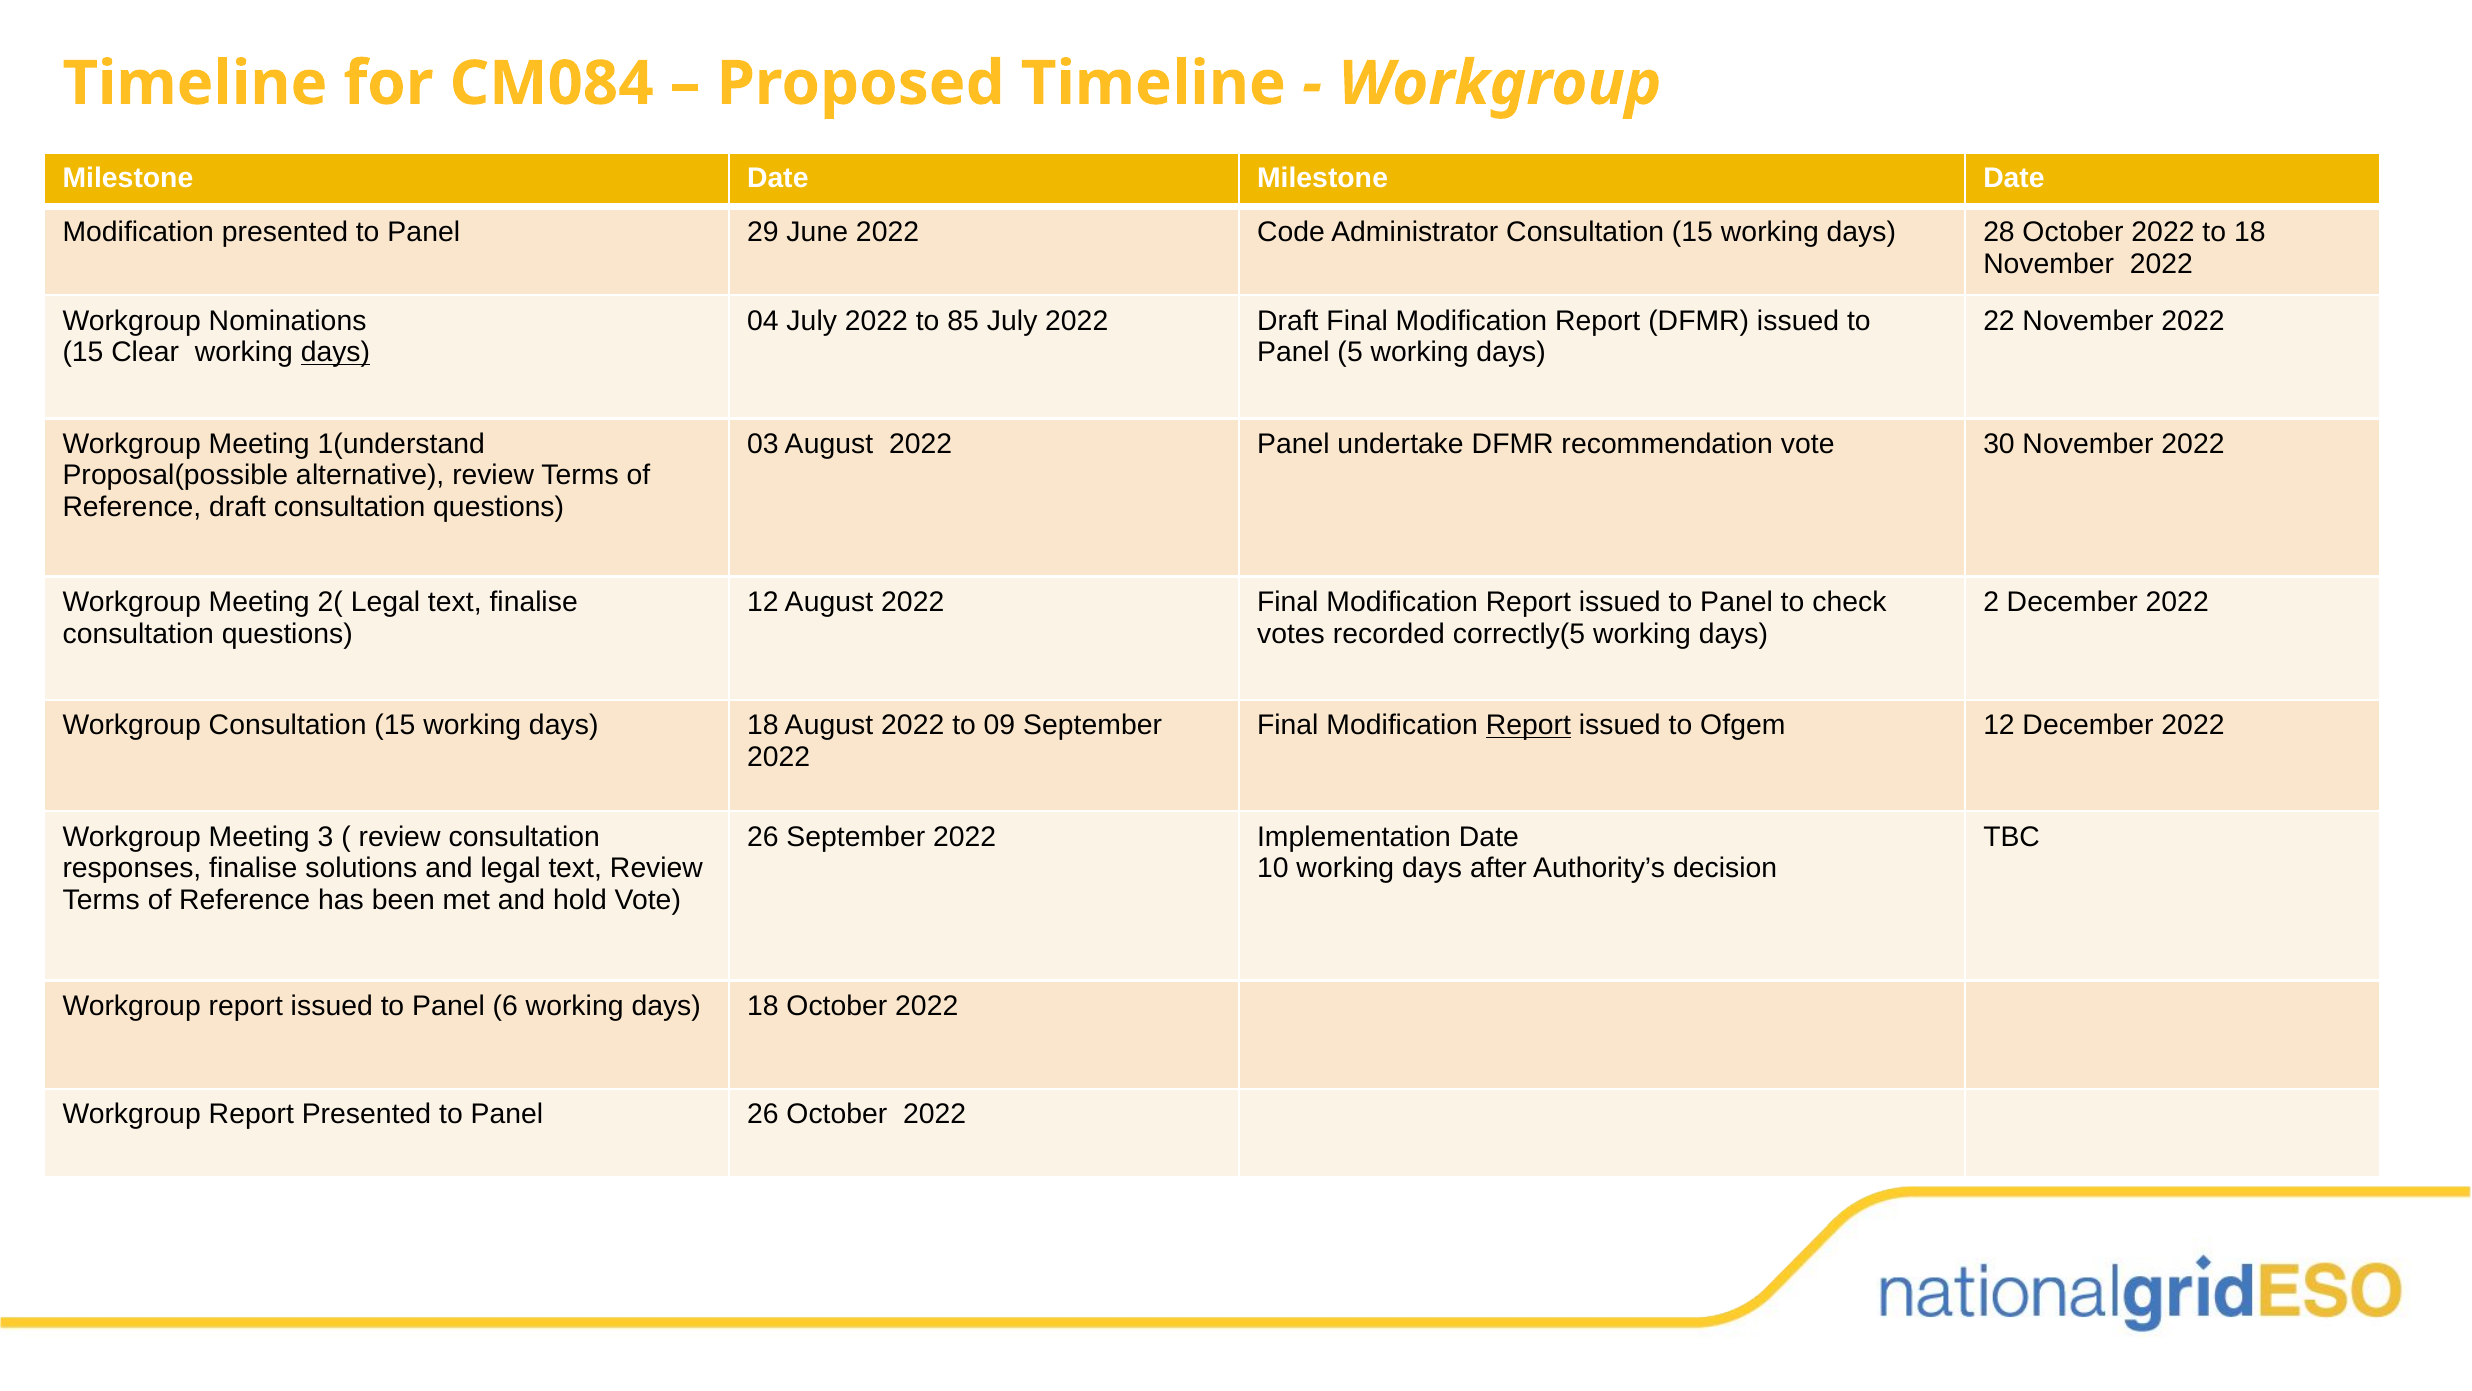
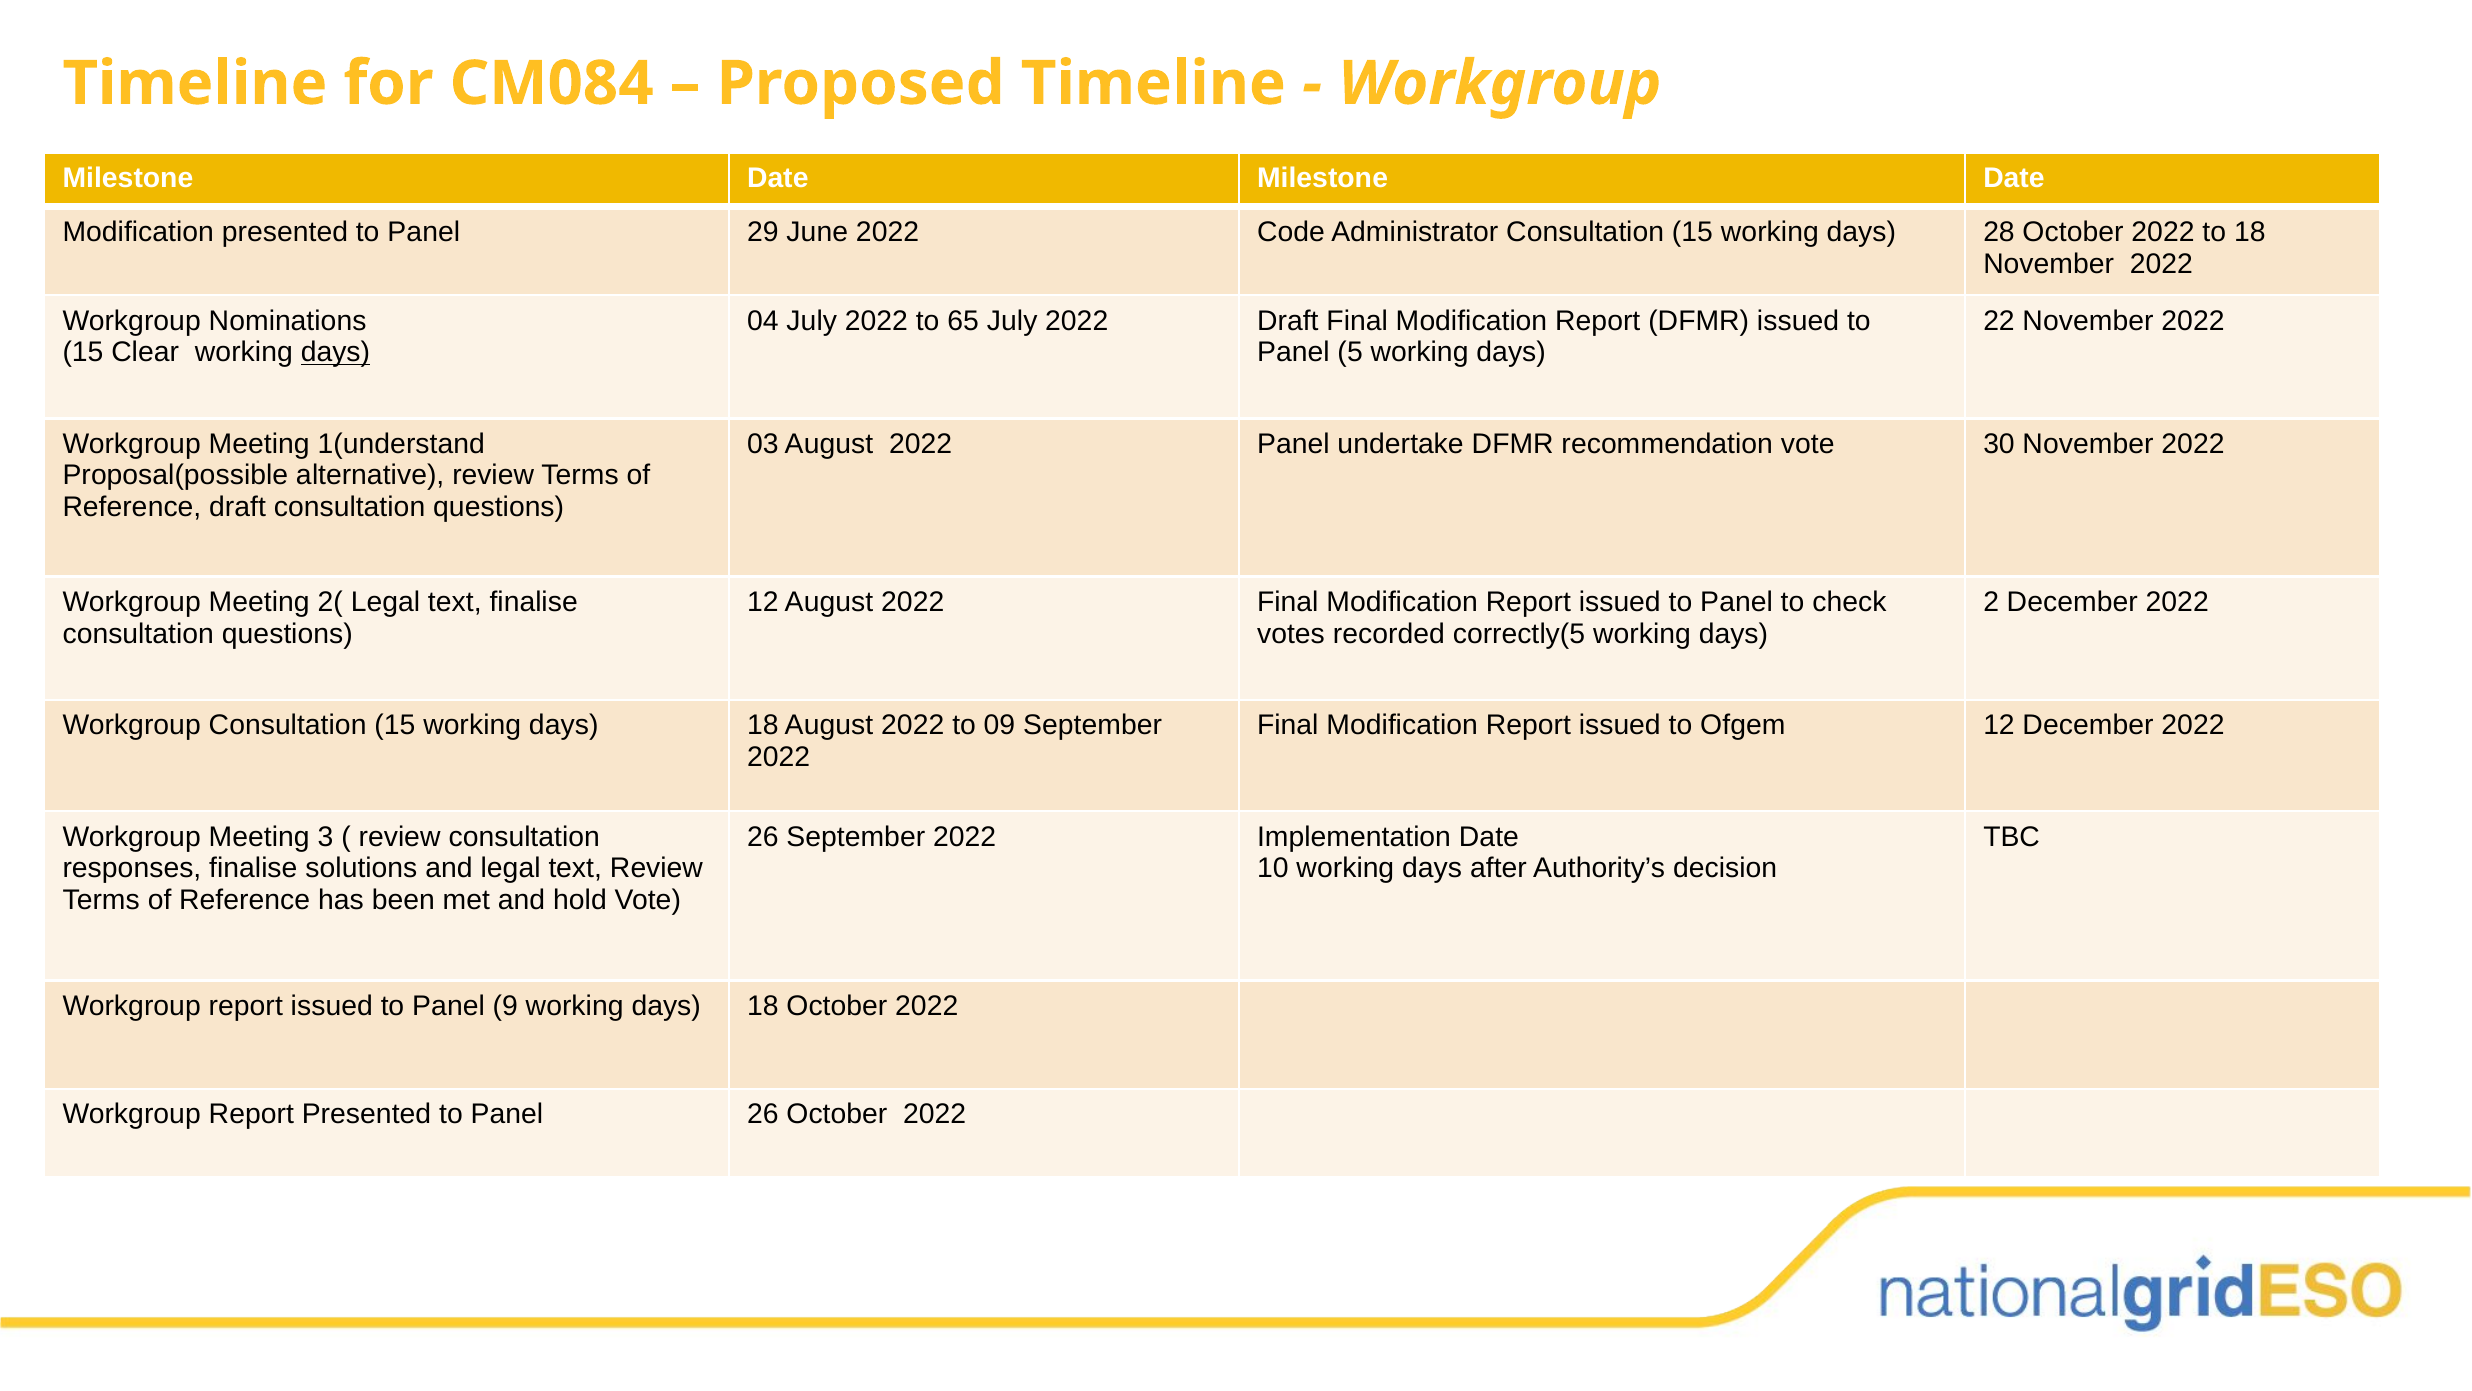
85: 85 -> 65
Report at (1528, 725) underline: present -> none
6: 6 -> 9
